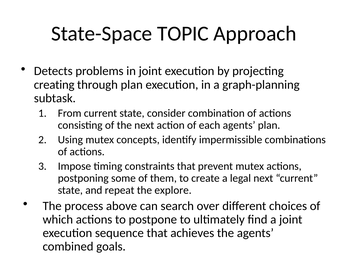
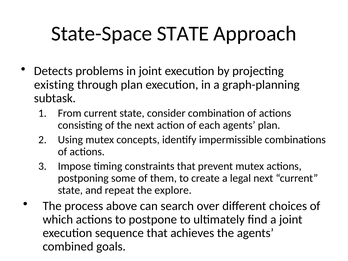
State-Space TOPIC: TOPIC -> STATE
creating: creating -> existing
